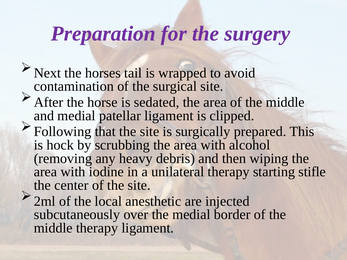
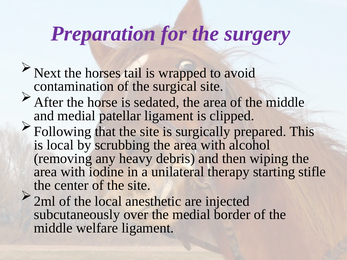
is hock: hock -> local
middle therapy: therapy -> welfare
